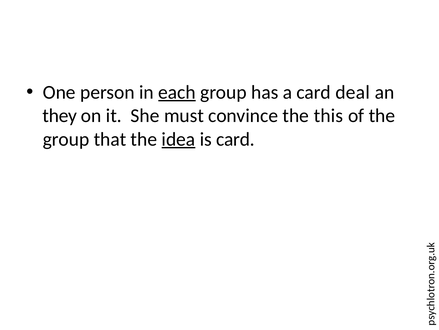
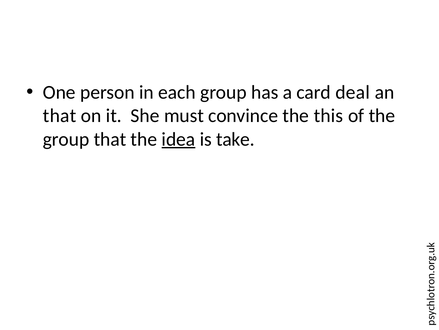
each underline: present -> none
they at (60, 116): they -> that
is card: card -> take
